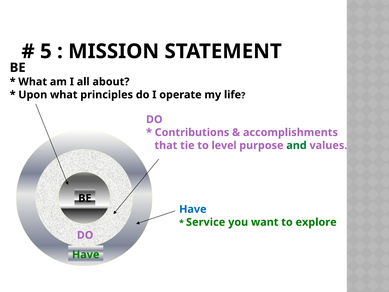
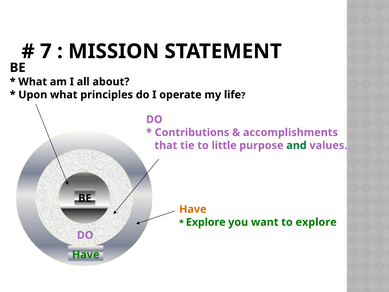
5: 5 -> 7
level: level -> little
Have at (193, 209) colour: blue -> orange
Service at (206, 222): Service -> Explore
